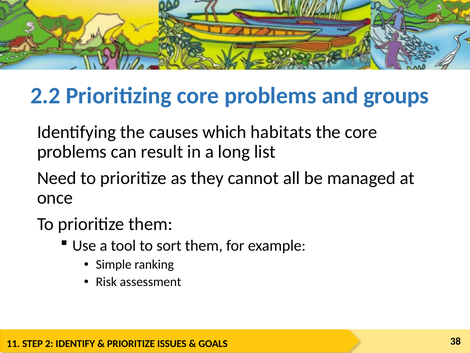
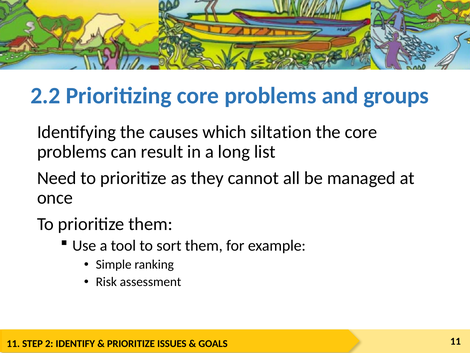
habitats: habitats -> siltation
38 at (456, 341): 38 -> 11
